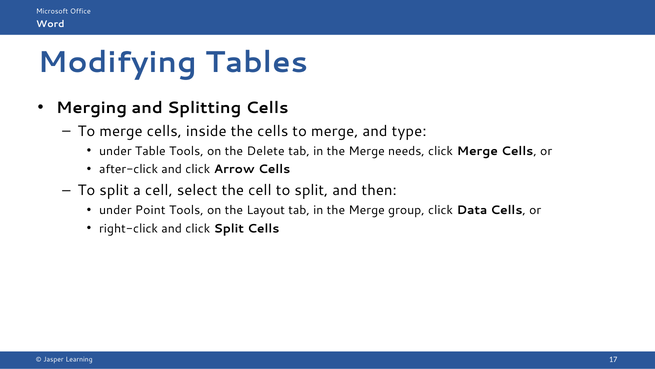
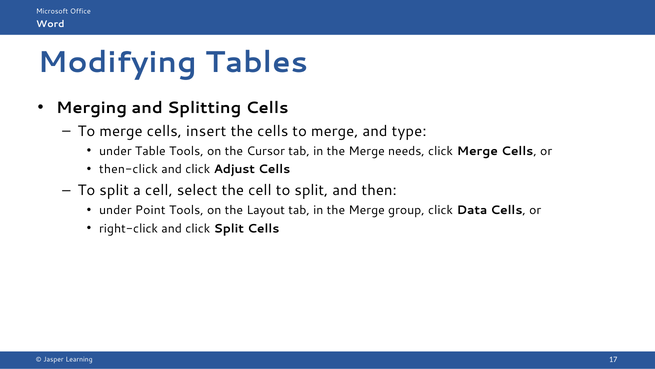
inside: inside -> insert
Delete: Delete -> Cursor
after-click: after-click -> then-click
Arrow: Arrow -> Adjust
